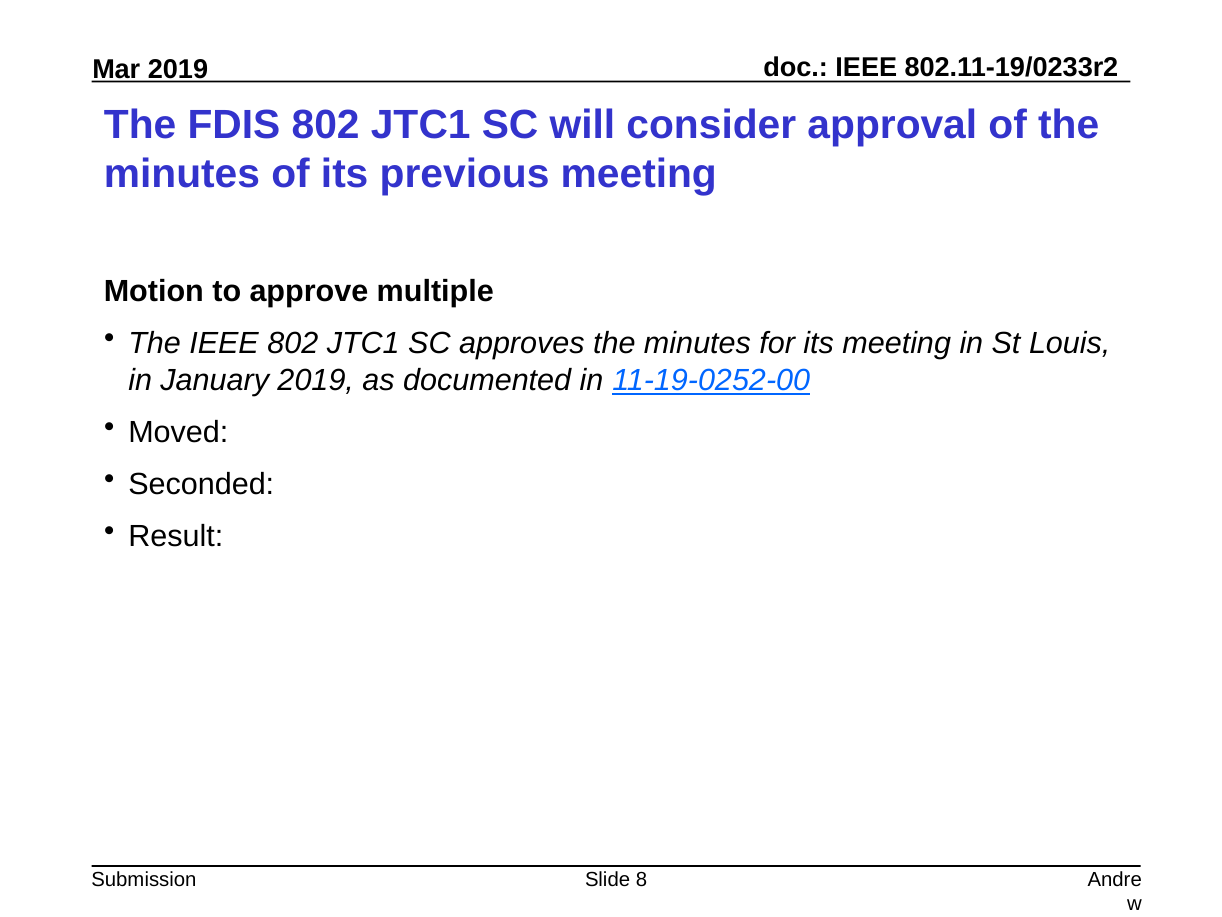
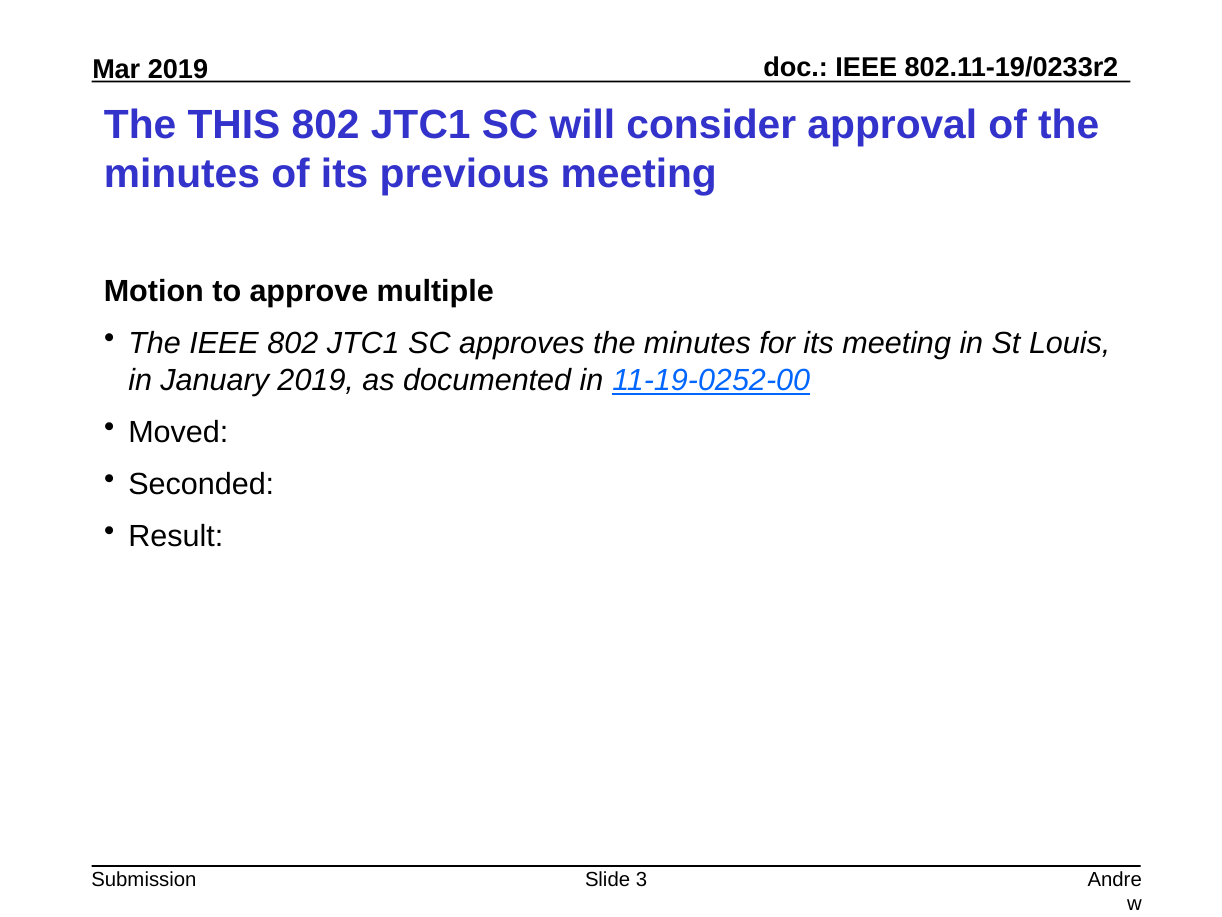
FDIS: FDIS -> THIS
8: 8 -> 3
